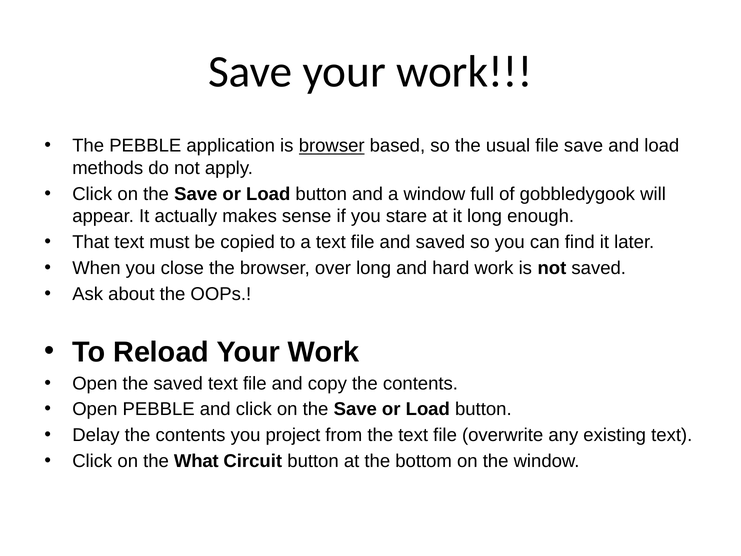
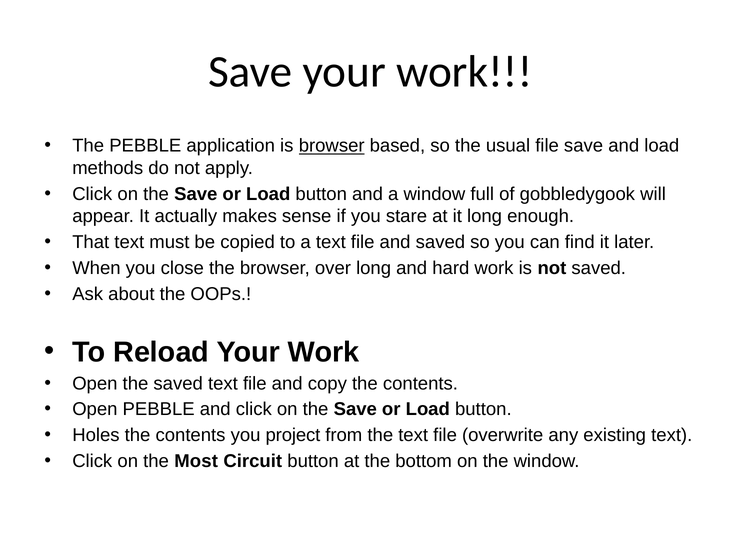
Delay: Delay -> Holes
What: What -> Most
